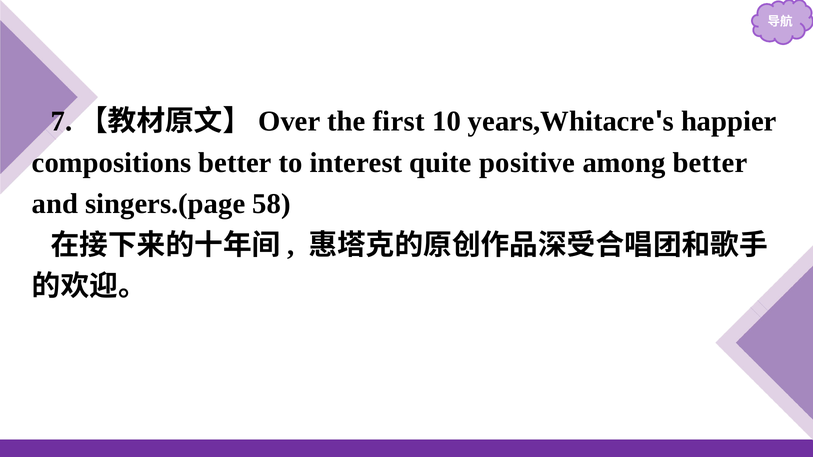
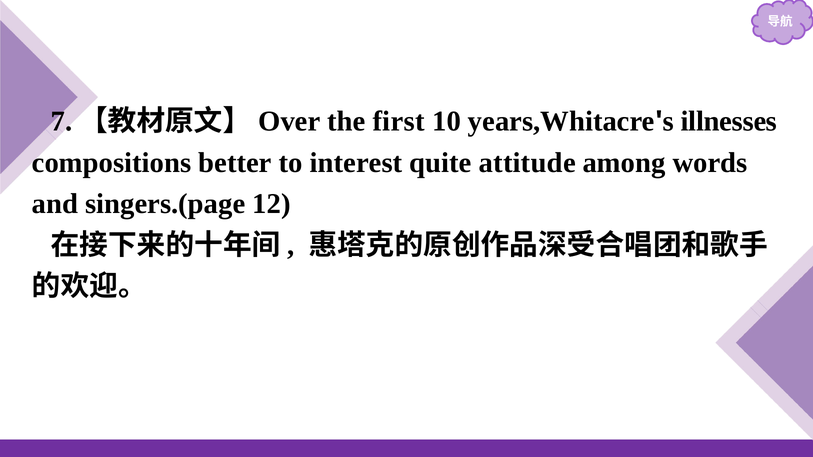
happier: happier -> illnesses
positive: positive -> attitude
among better: better -> words
58: 58 -> 12
